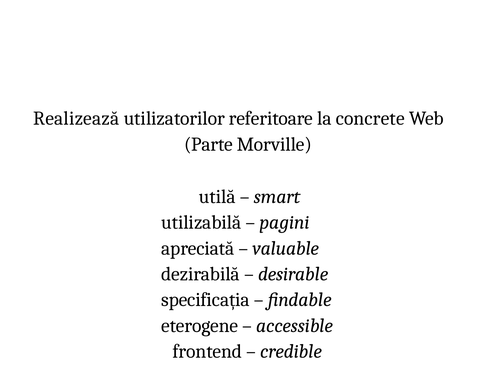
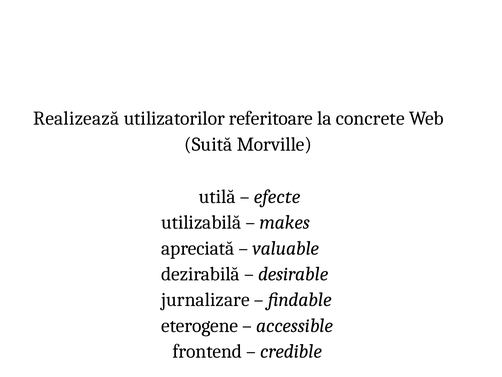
Parte: Parte -> Suită
smart: smart -> efecte
pagini: pagini -> makes
specificația: specificația -> jurnalizare
